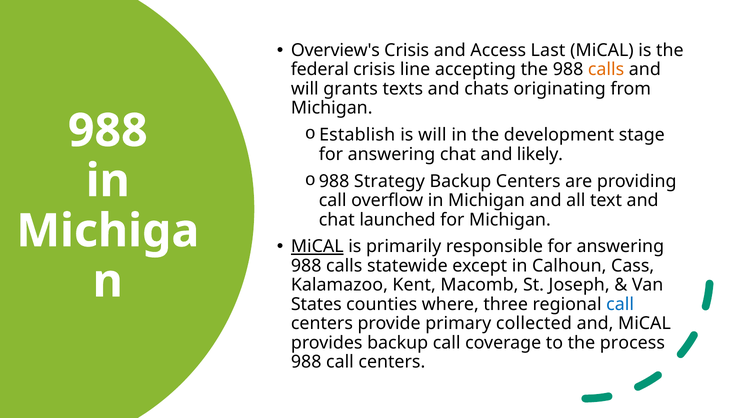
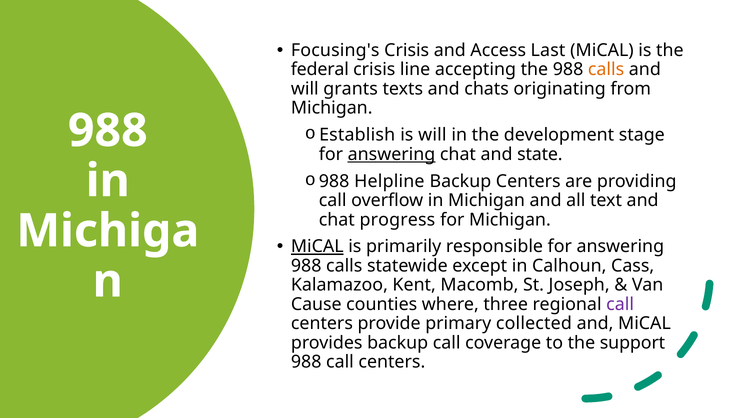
Overview's: Overview's -> Focusing's
answering at (391, 154) underline: none -> present
likely: likely -> state
Strategy: Strategy -> Helpline
launched: launched -> progress
States: States -> Cause
call at (620, 305) colour: blue -> purple
process: process -> support
